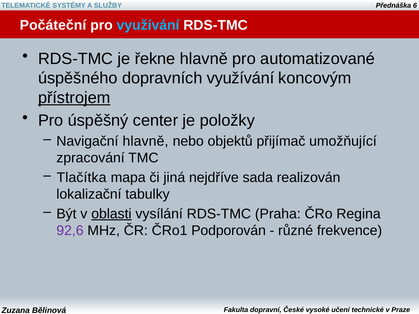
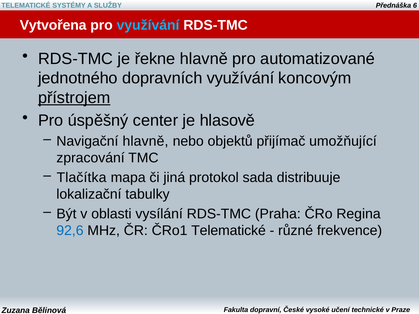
Počáteční: Počáteční -> Vytvořena
úspěšného: úspěšného -> jednotného
položky: položky -> hlasově
nejdříve: nejdříve -> protokol
realizován: realizován -> distribuuje
oblasti underline: present -> none
92,6 colour: purple -> blue
ČRo1 Podporován: Podporován -> Telematické
